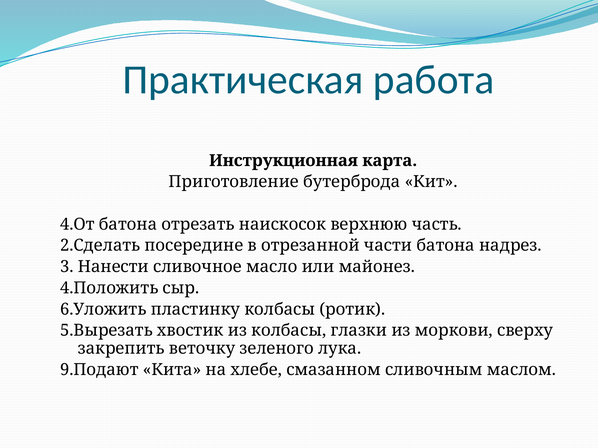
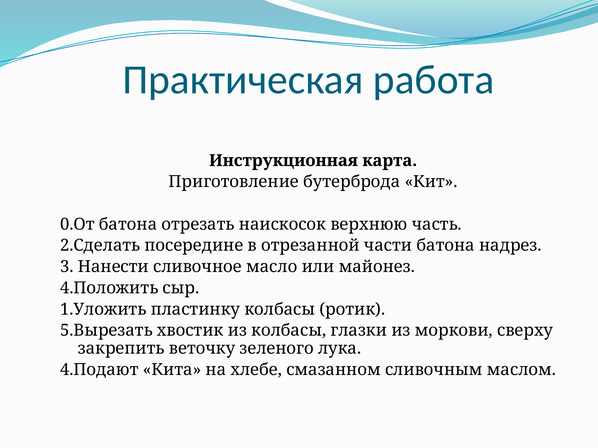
4.От: 4.От -> 0.От
6.Уложить: 6.Уложить -> 1.Уложить
9.Подают: 9.Подают -> 4.Подают
